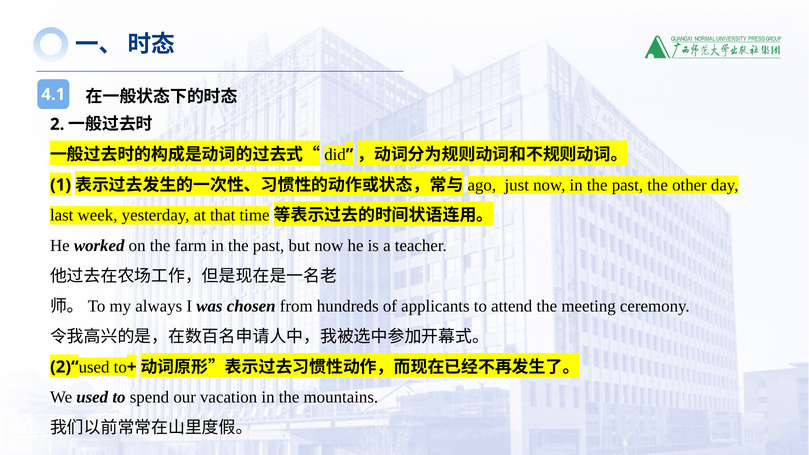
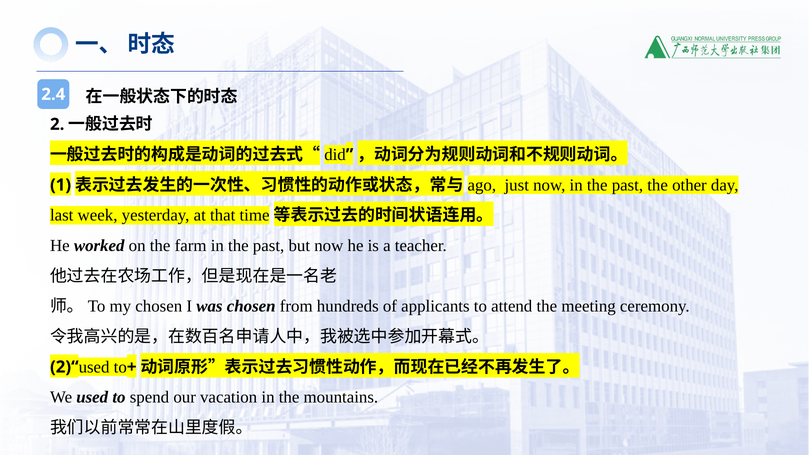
4.1: 4.1 -> 2.4
my always: always -> chosen
